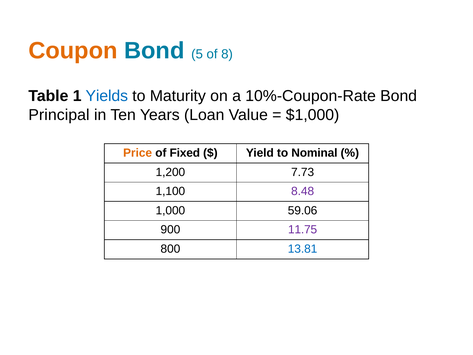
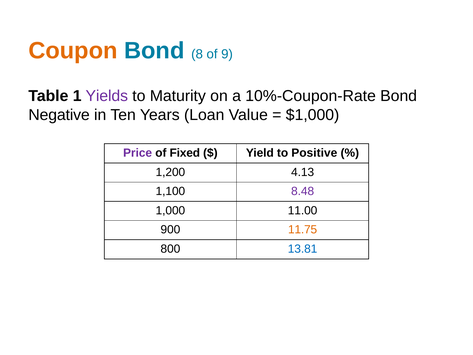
5: 5 -> 8
8: 8 -> 9
Yields colour: blue -> purple
Principal: Principal -> Negative
Price colour: orange -> purple
Nominal: Nominal -> Positive
7.73: 7.73 -> 4.13
59.06: 59.06 -> 11.00
11.75 colour: purple -> orange
